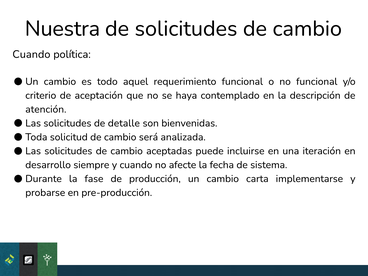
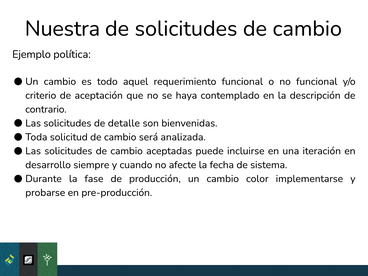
Cuando at (31, 54): Cuando -> Ejemplo
atención: atención -> contrario
carta: carta -> color
